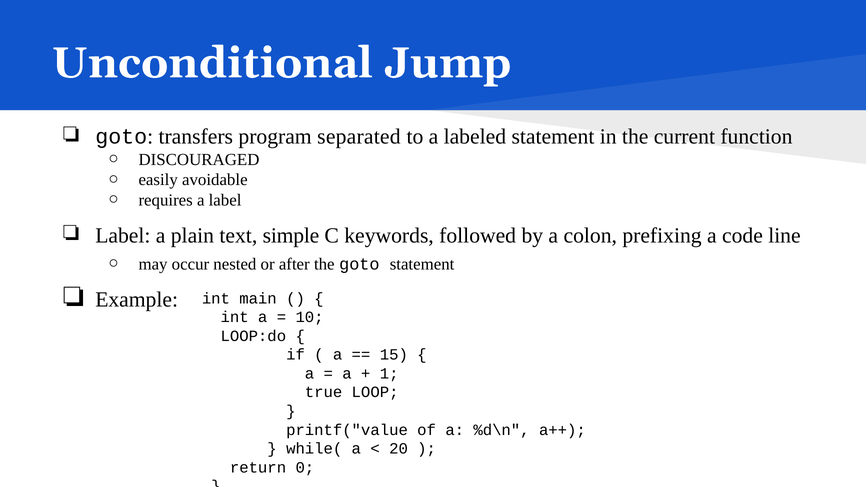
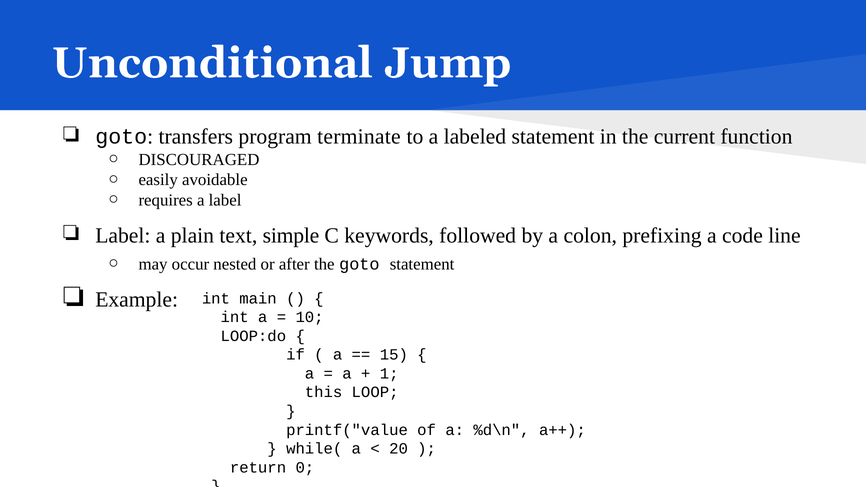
separated: separated -> terminate
true: true -> this
